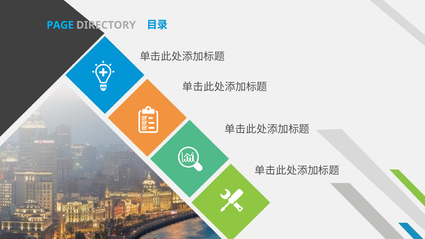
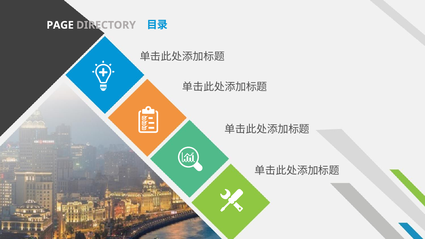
PAGE colour: light blue -> white
